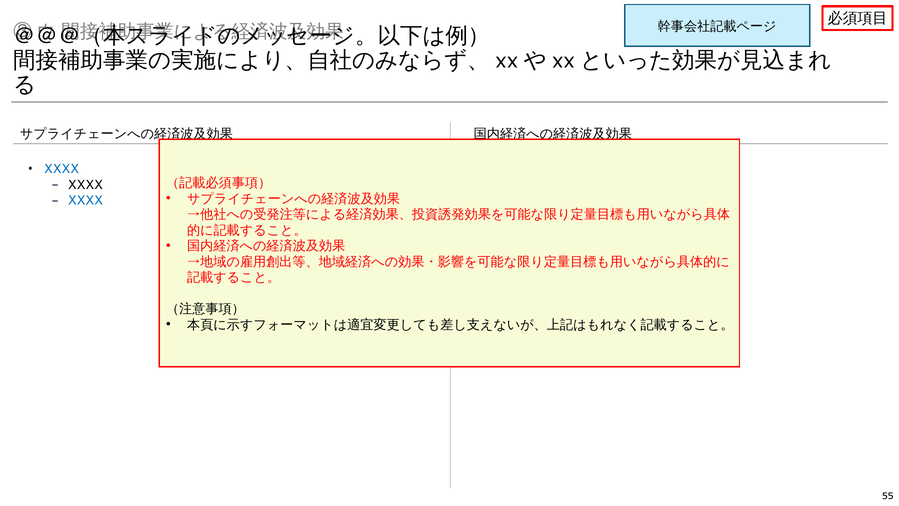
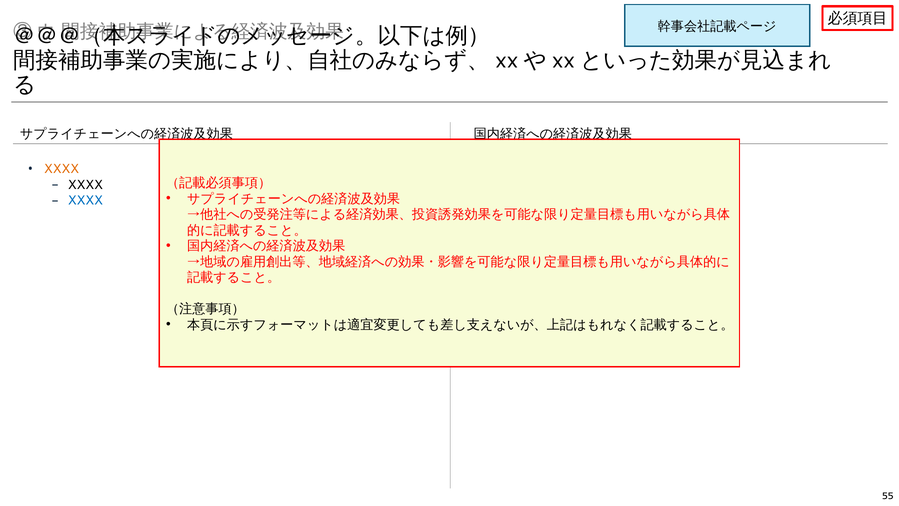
XXXX at (61, 169) colour: blue -> orange
